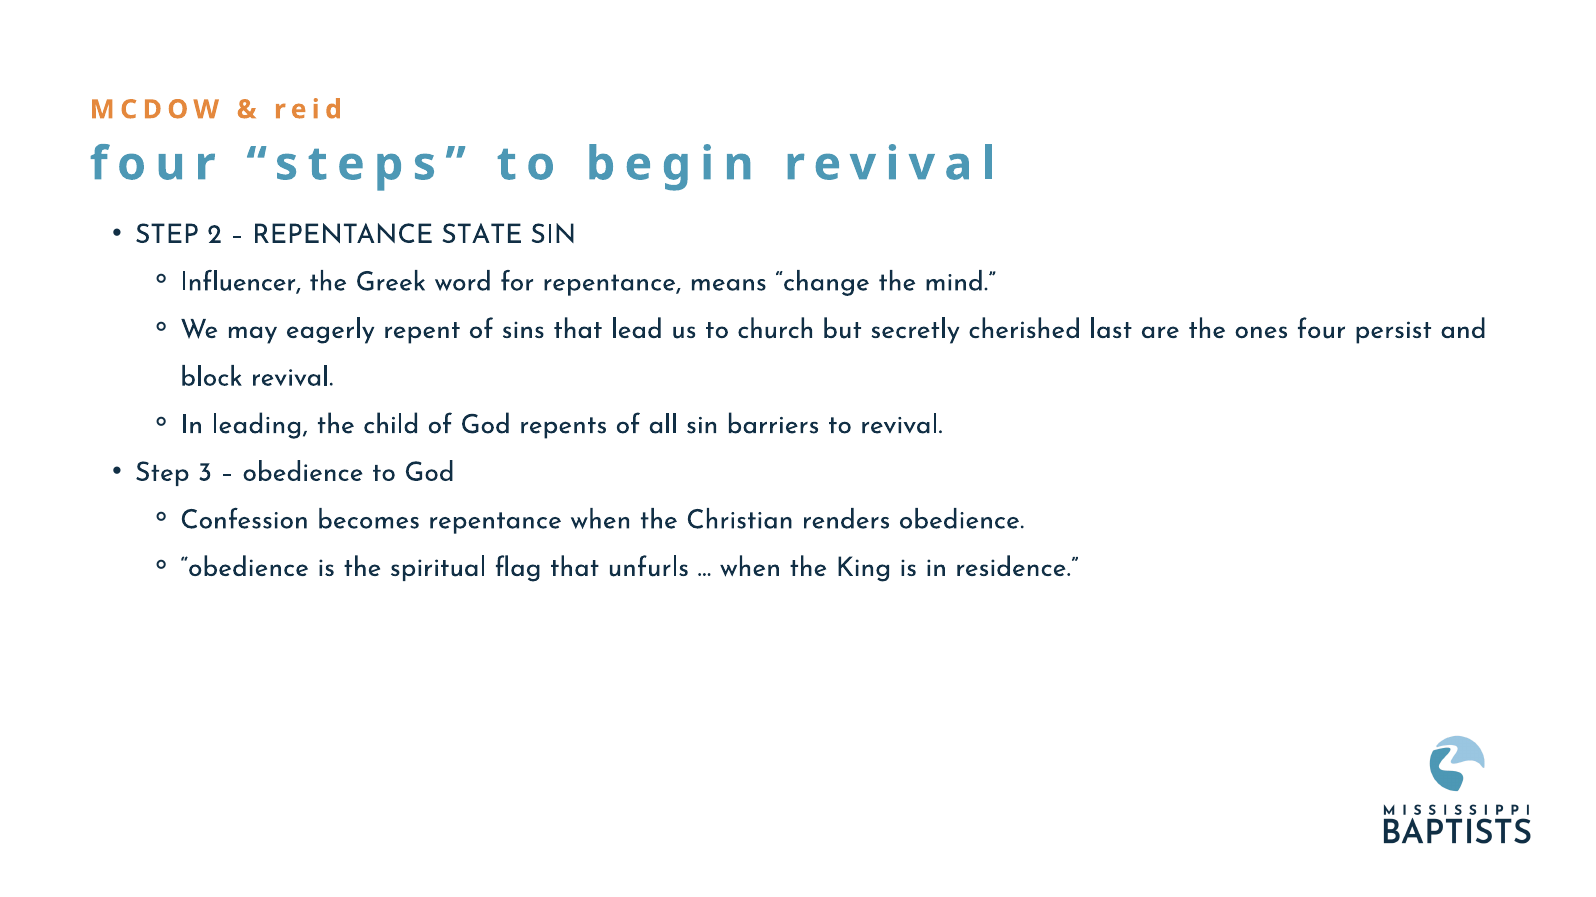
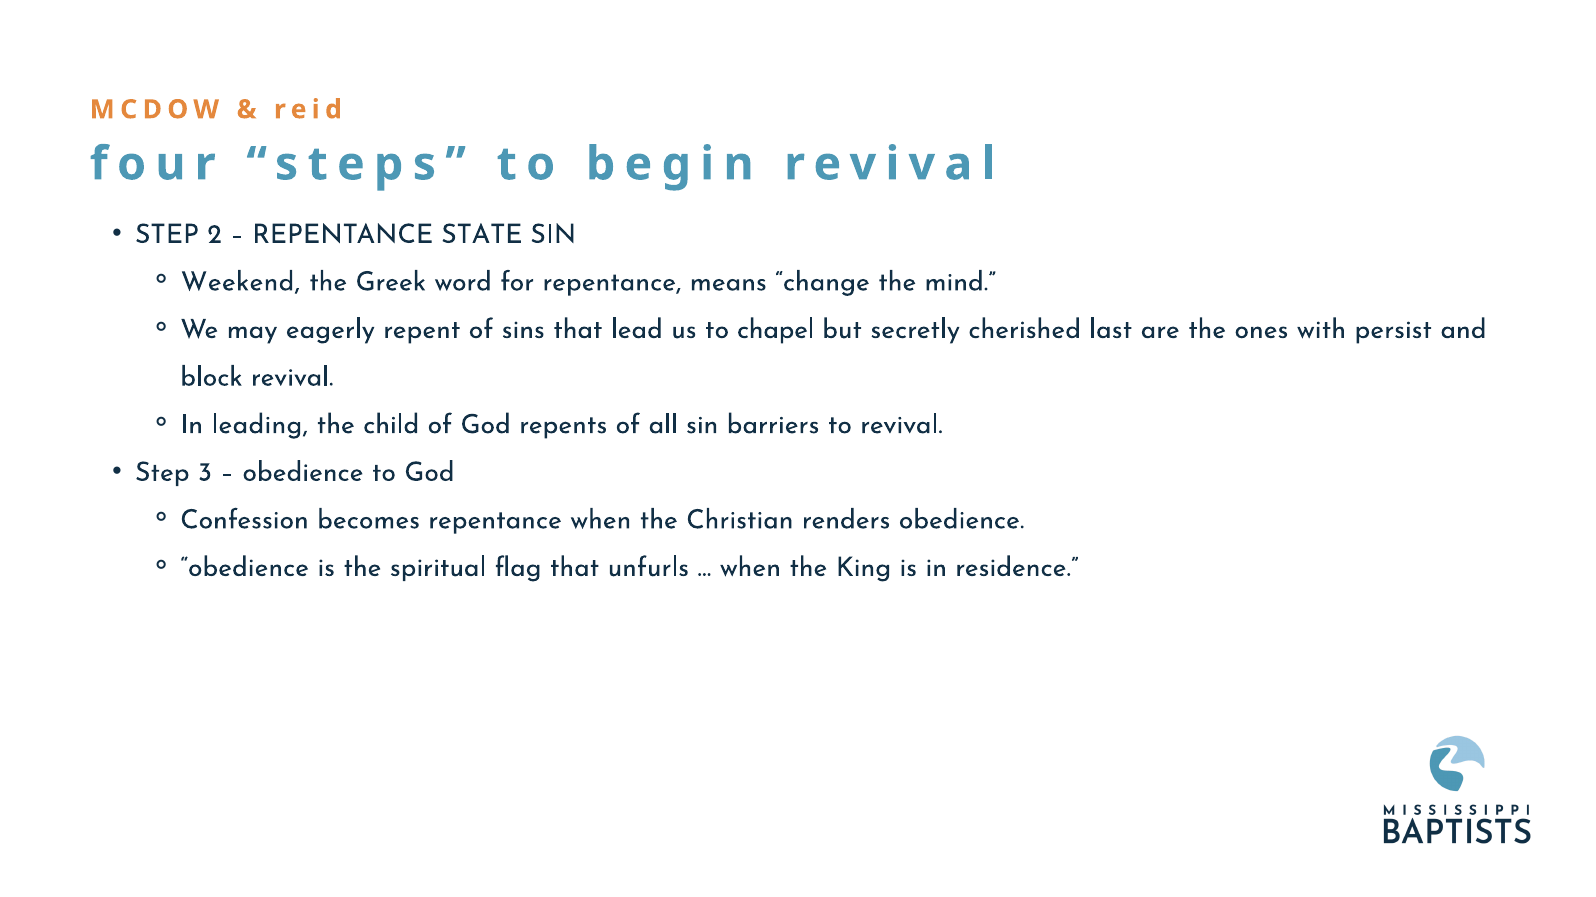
Influencer: Influencer -> Weekend
church: church -> chapel
ones four: four -> with
